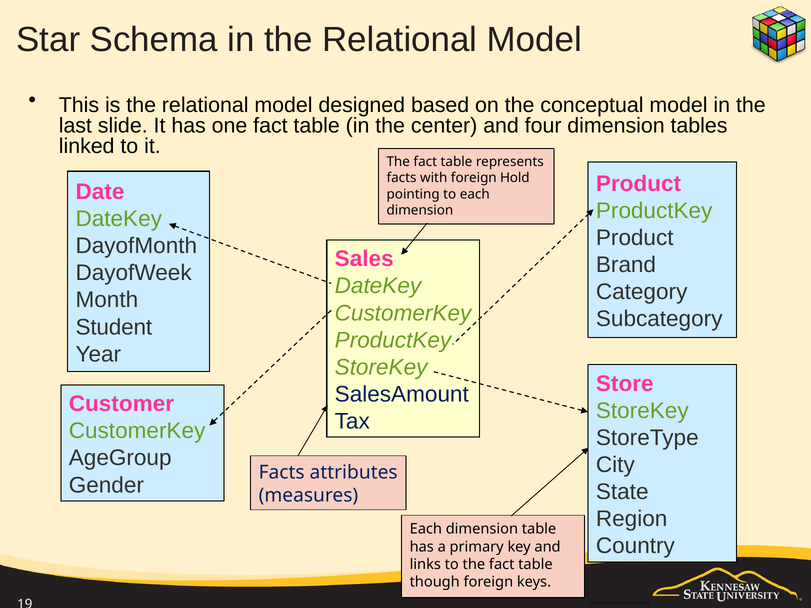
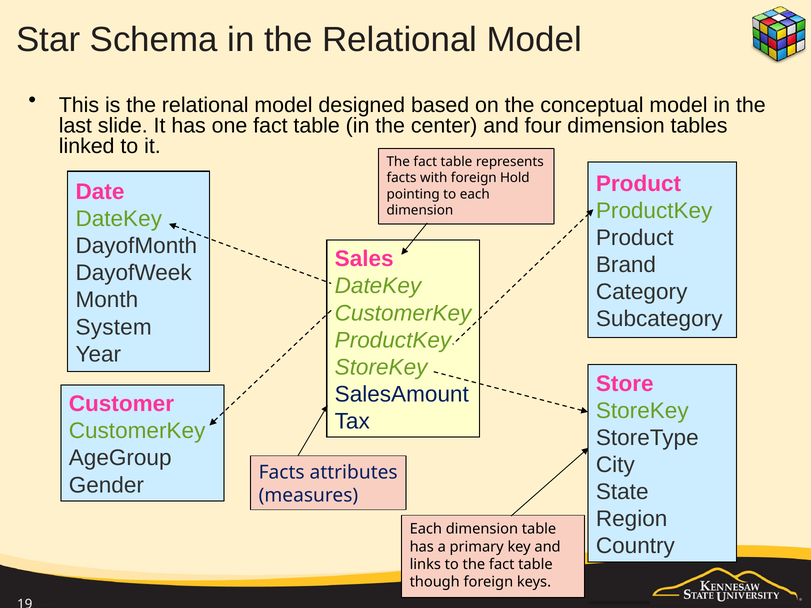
Student: Student -> System
